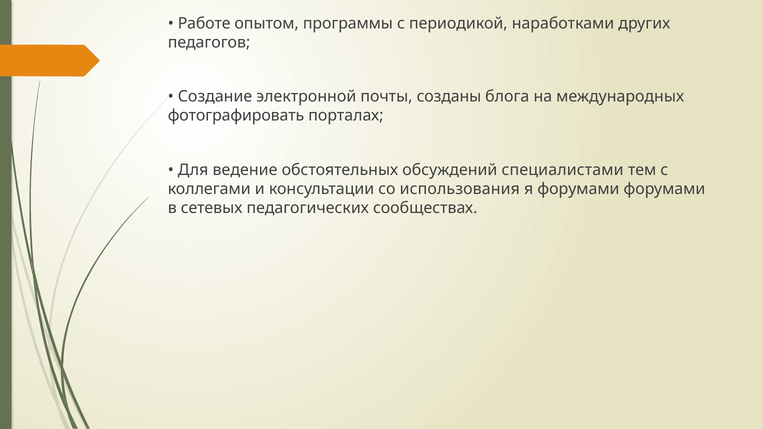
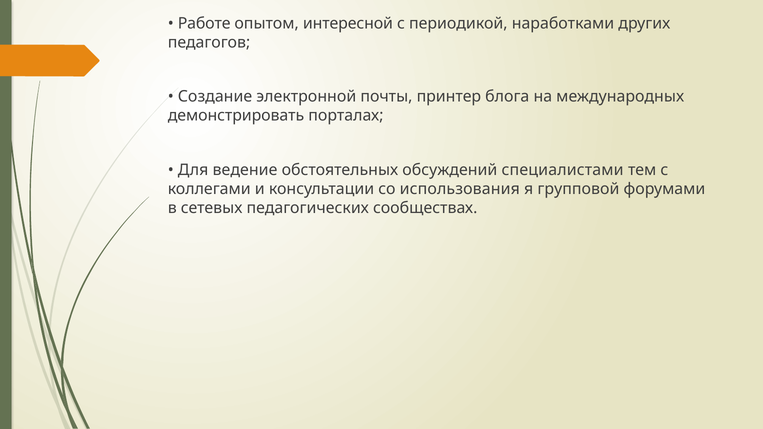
программы: программы -> интересной
созданы: созданы -> принтер
фотографировать: фотографировать -> демонстрировать
я форумами: форумами -> групповой
